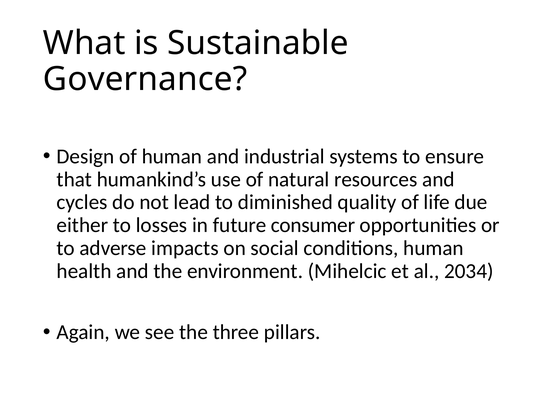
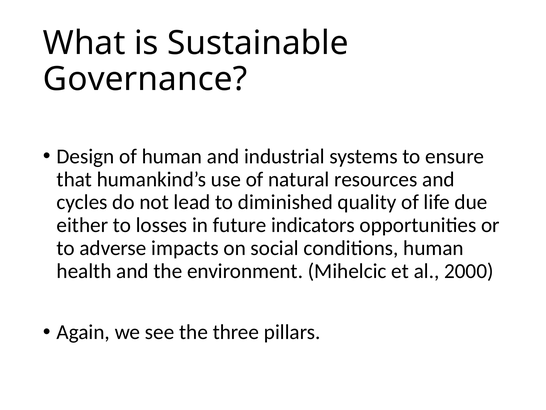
consumer: consumer -> indicators
2034: 2034 -> 2000
